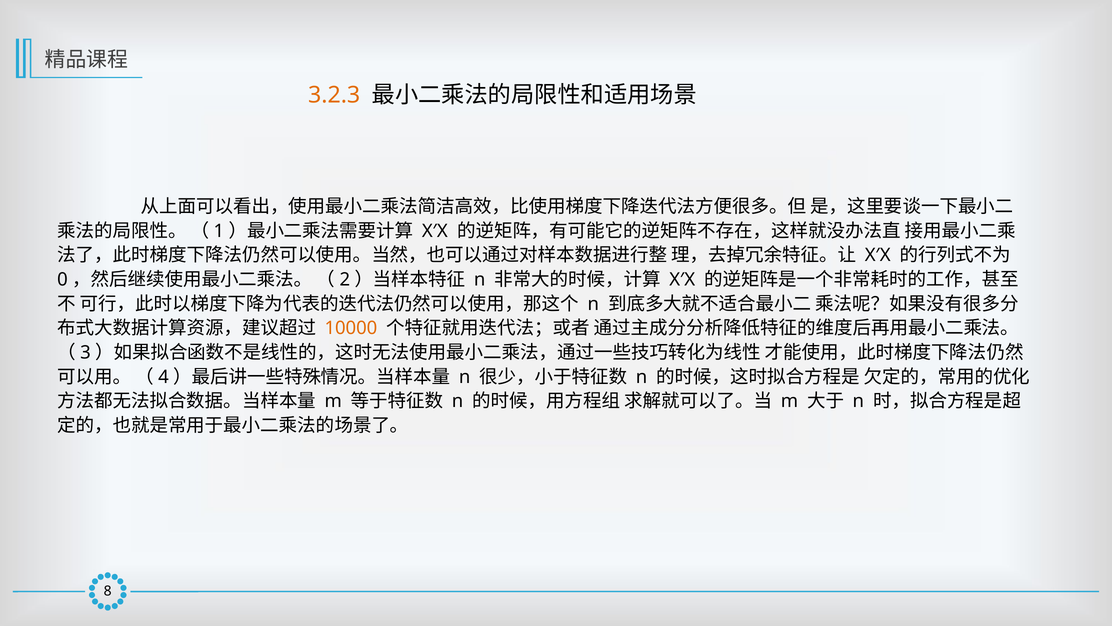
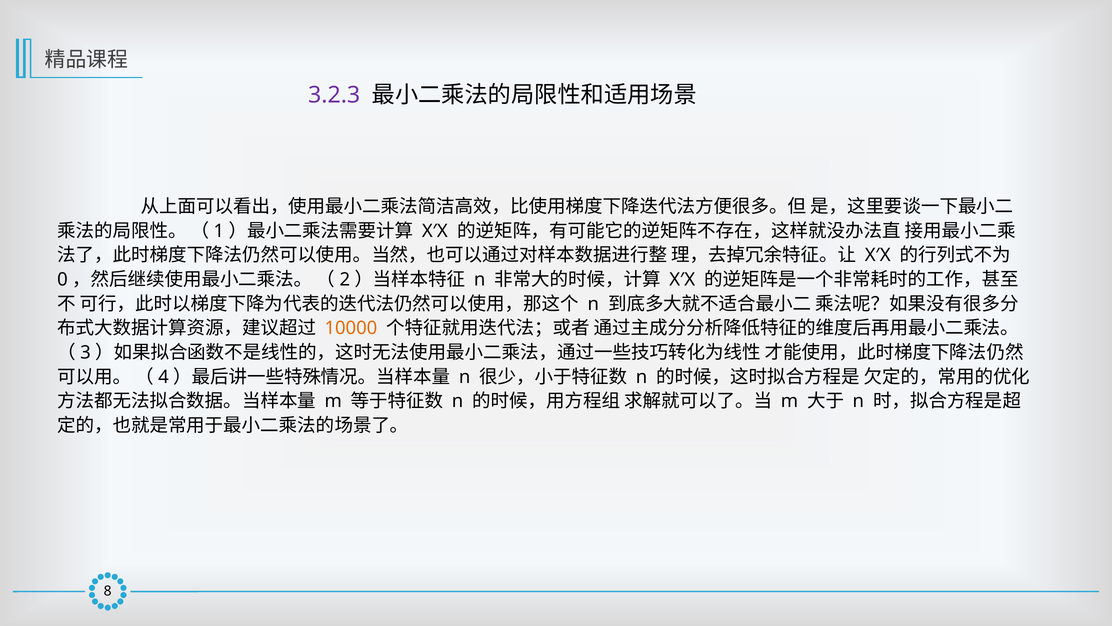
3.2.3 colour: orange -> purple
